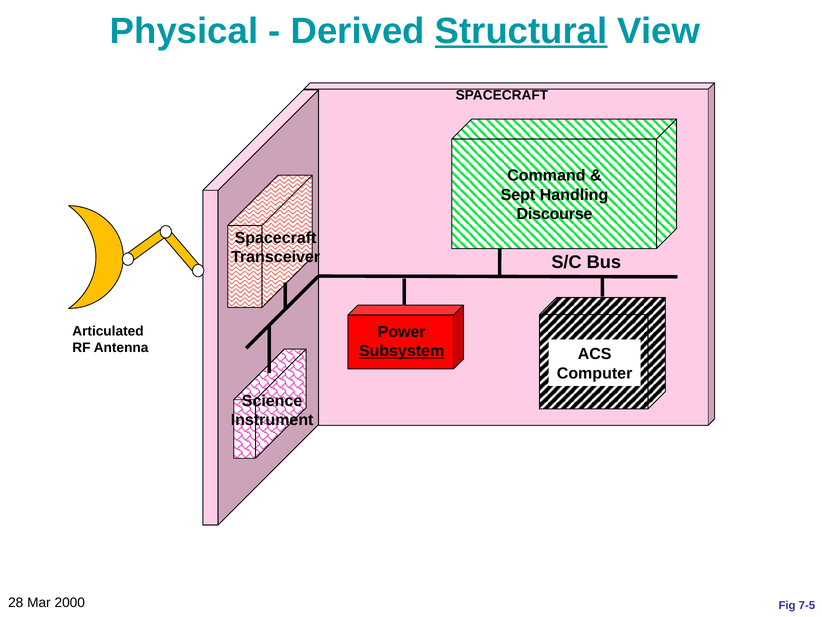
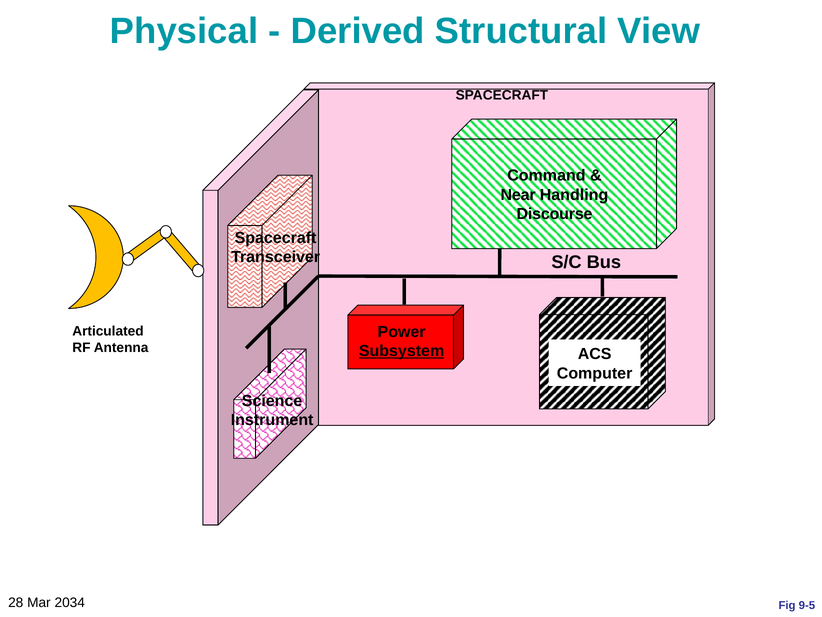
Structural underline: present -> none
Sept: Sept -> Near
2000: 2000 -> 2034
7-5: 7-5 -> 9-5
